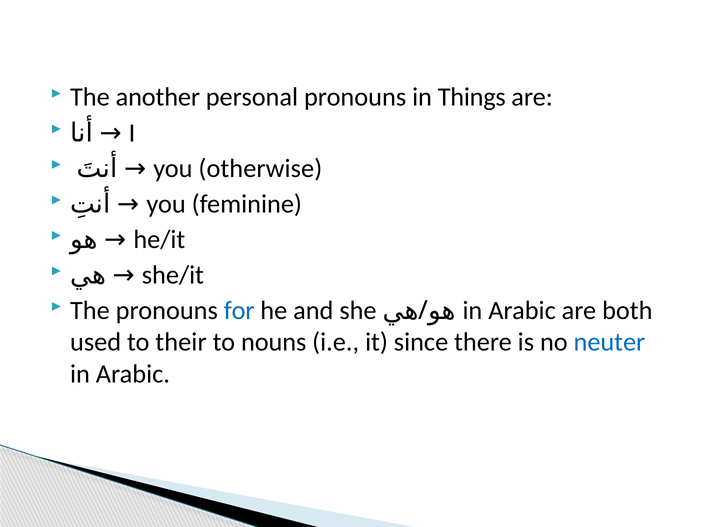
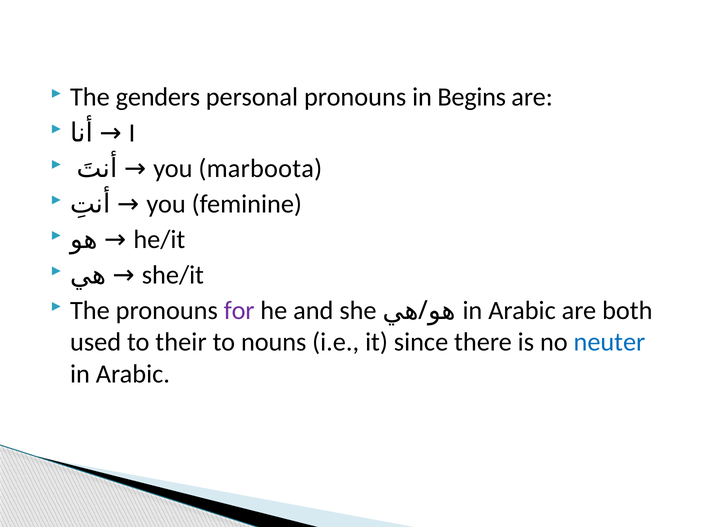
another: another -> genders
Things: Things -> Begins
otherwise: otherwise -> marboota
for colour: blue -> purple
